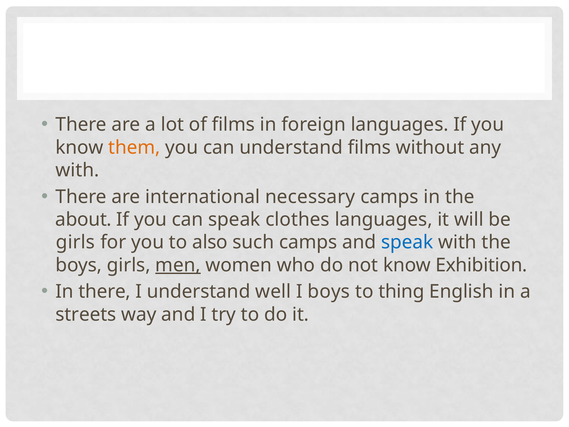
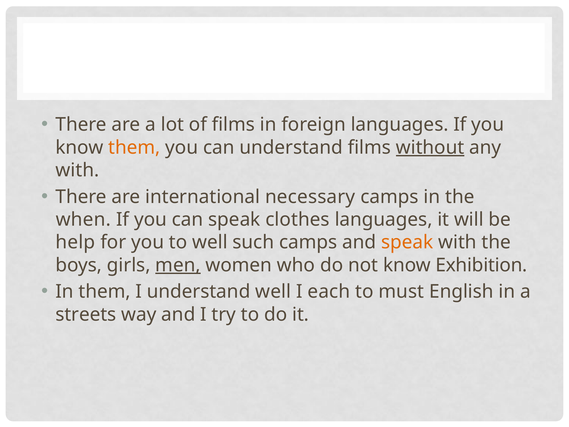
without underline: none -> present
about: about -> when
girls at (75, 242): girls -> help
to also: also -> well
speak at (407, 242) colour: blue -> orange
In there: there -> them
I boys: boys -> each
thing: thing -> must
